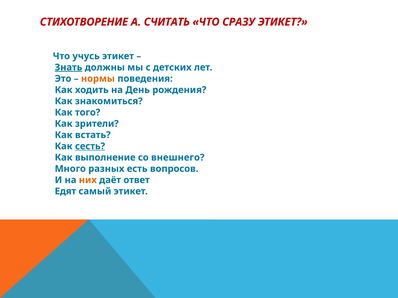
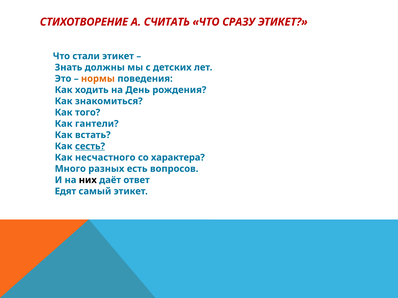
учусь: учусь -> стали
Знать underline: present -> none
зрители: зрители -> гантели
выполнение: выполнение -> несчастного
внешнего: внешнего -> характера
них colour: orange -> black
